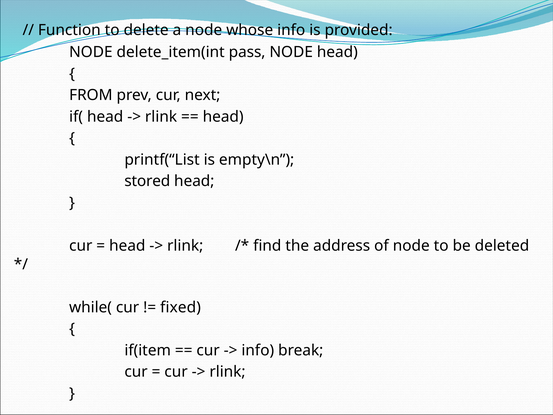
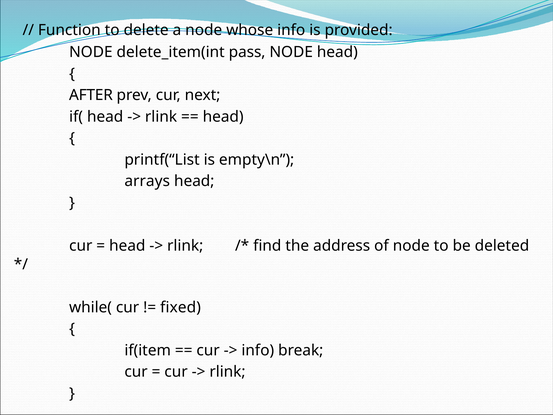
FROM: FROM -> AFTER
stored: stored -> arrays
